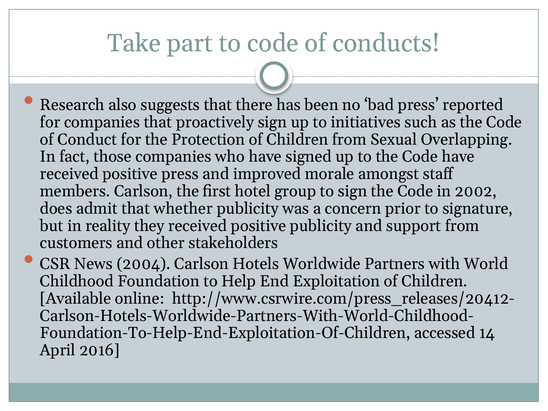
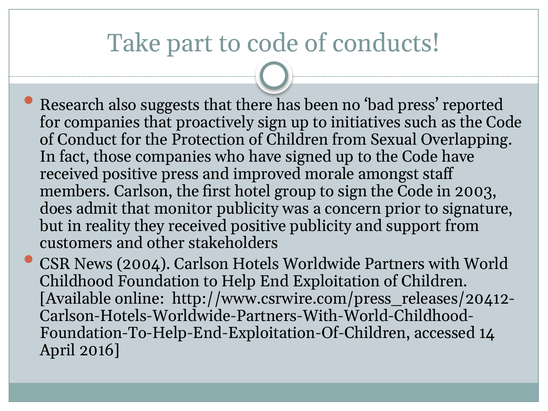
2002: 2002 -> 2003
whether: whether -> monitor
